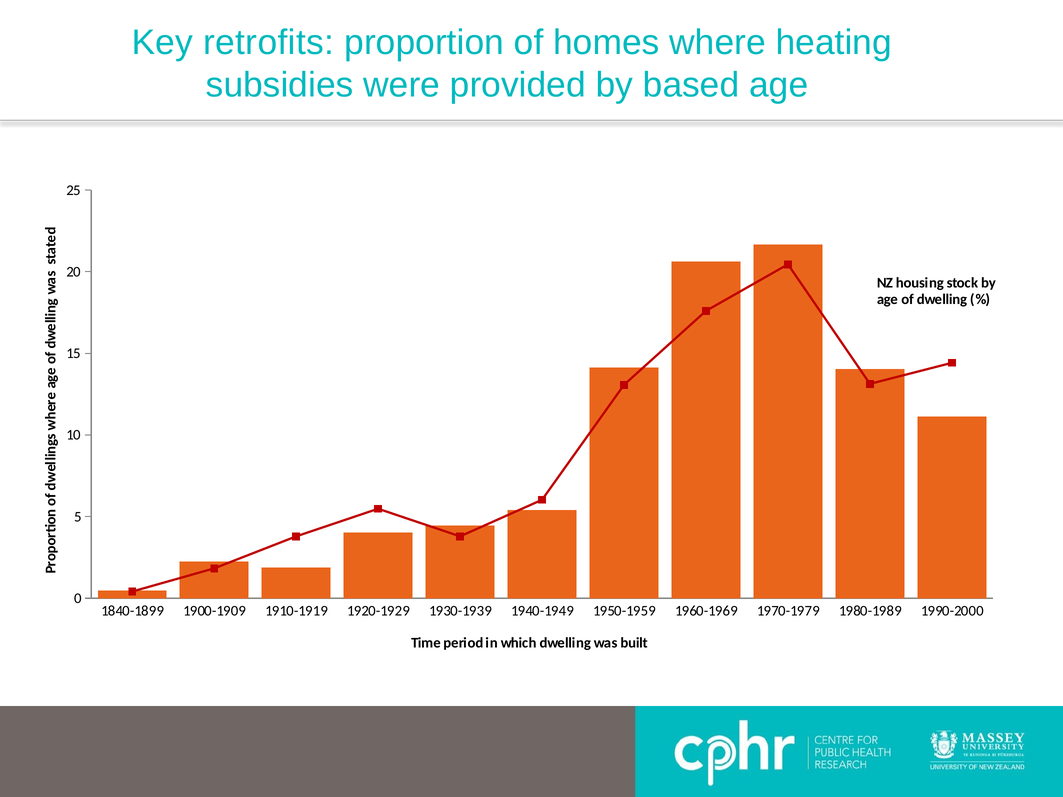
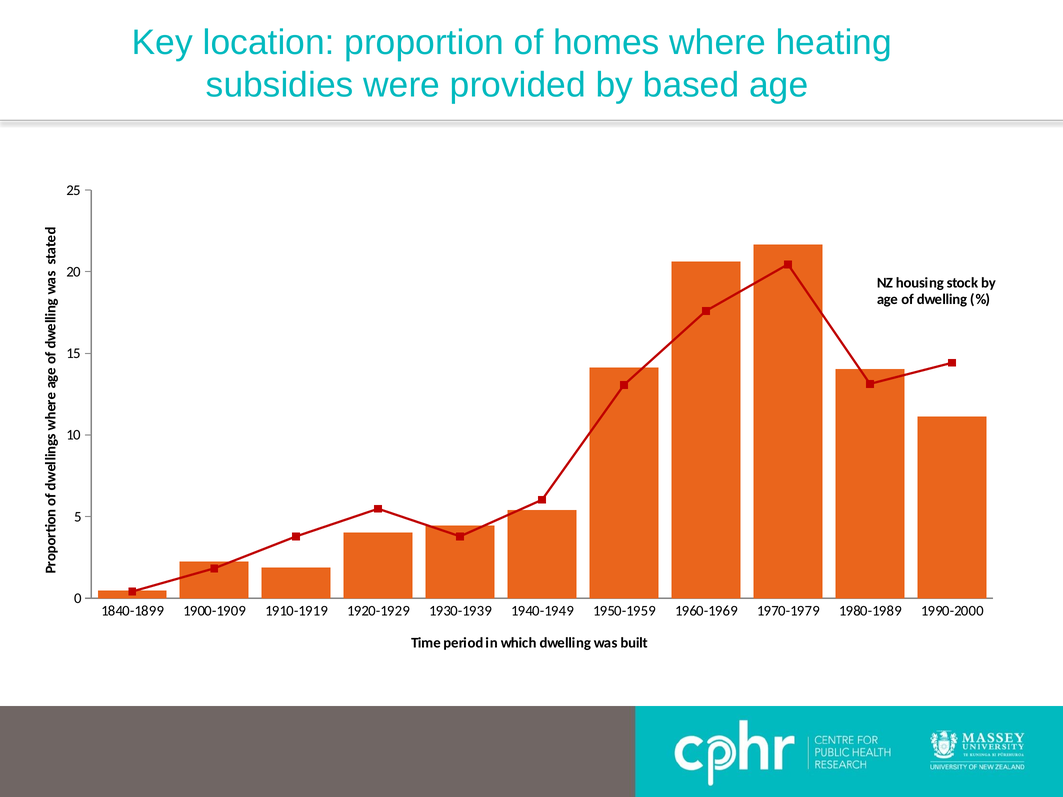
retrofits: retrofits -> location
